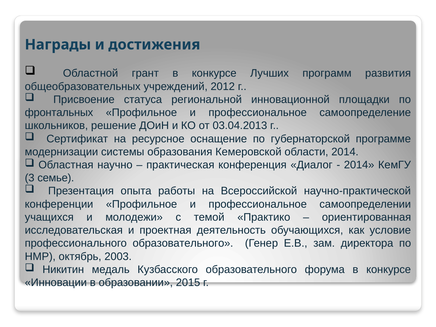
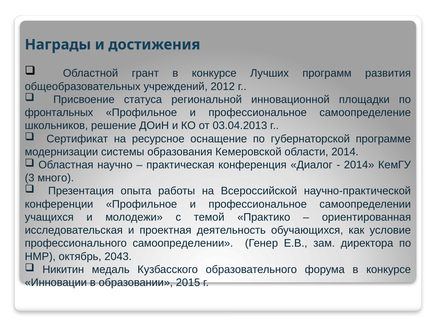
семье: семье -> много
профессионального образовательного: образовательного -> самоопределении
2003: 2003 -> 2043
